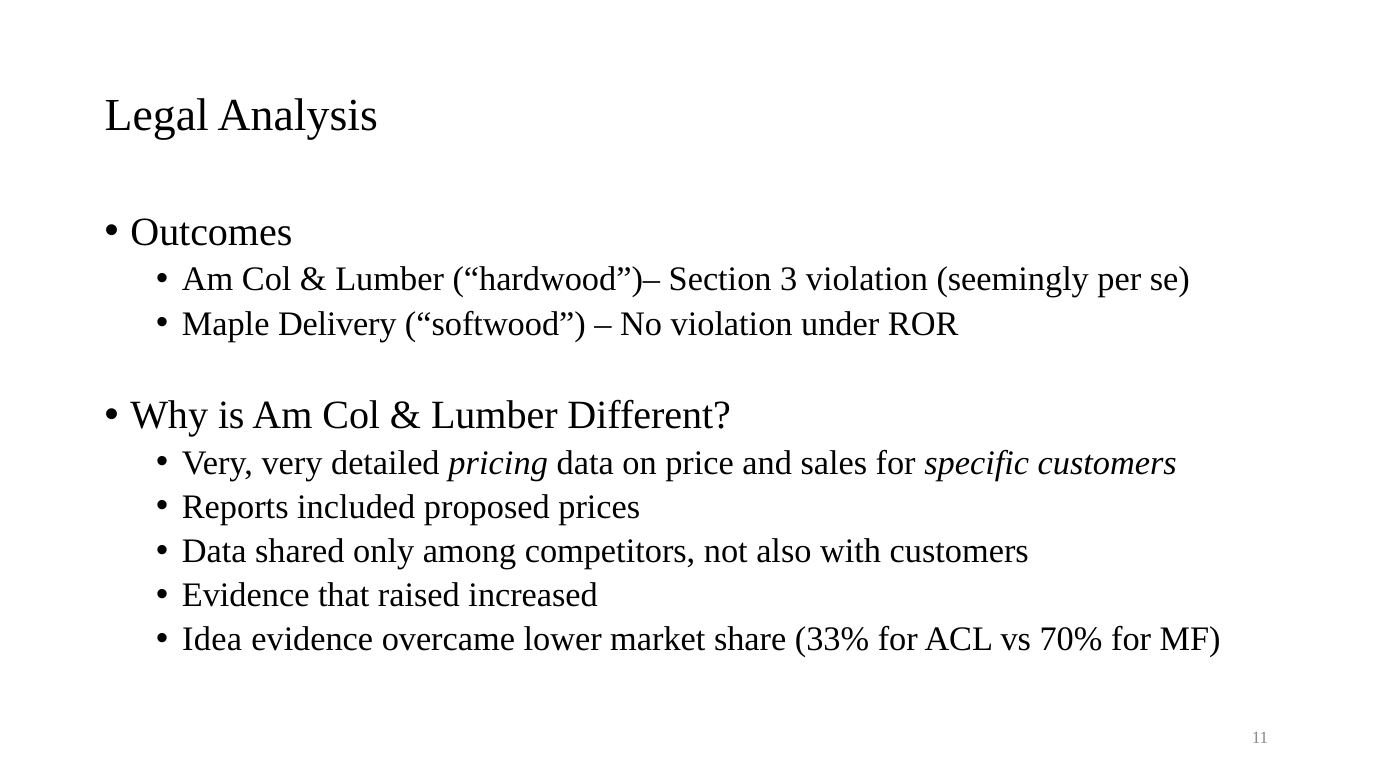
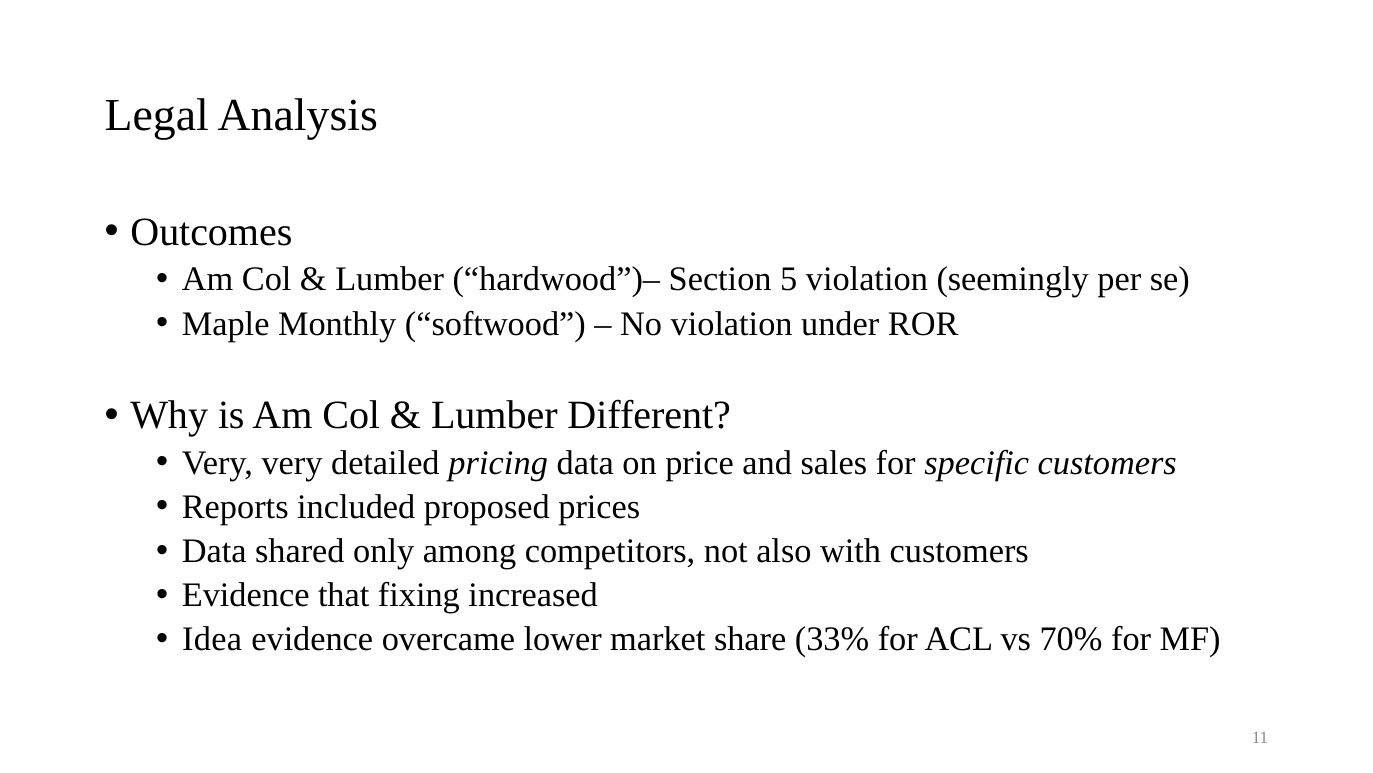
3: 3 -> 5
Delivery: Delivery -> Monthly
raised: raised -> fixing
